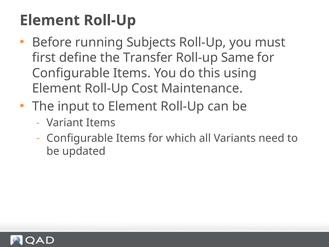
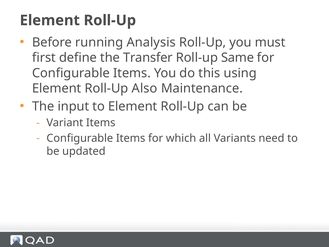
Subjects: Subjects -> Analysis
Cost: Cost -> Also
